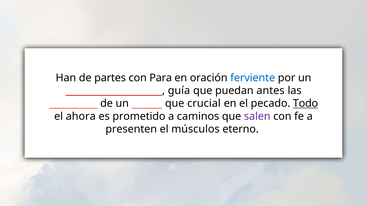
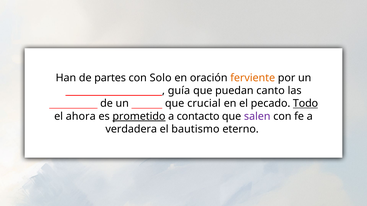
Para: Para -> Solo
ferviente colour: blue -> orange
antes: antes -> canto
prometido underline: none -> present
caminos: caminos -> contacto
presenten: presenten -> verdadera
músculos: músculos -> bautismo
